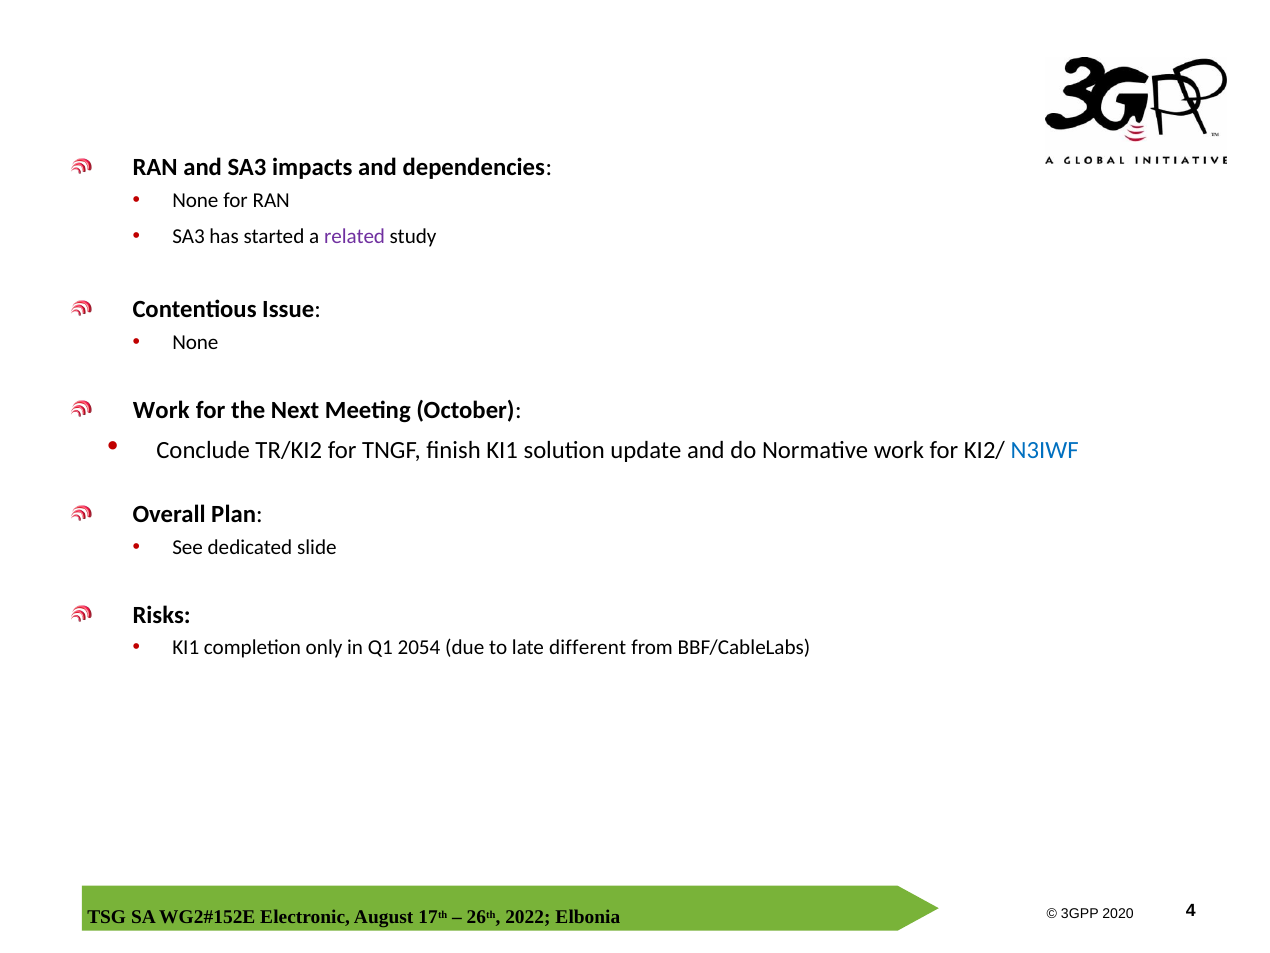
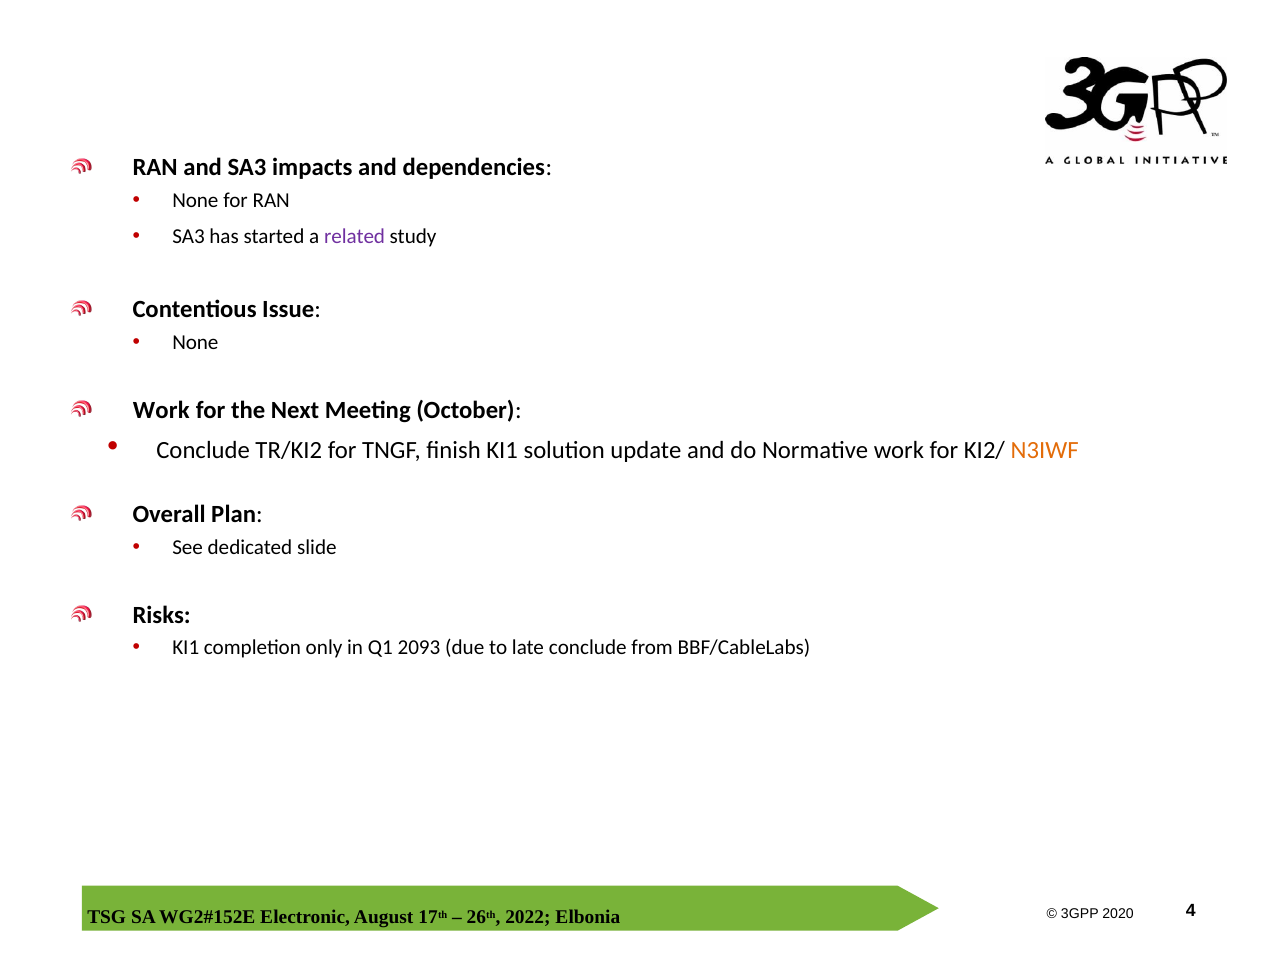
N3IWF colour: blue -> orange
2054: 2054 -> 2093
late different: different -> conclude
